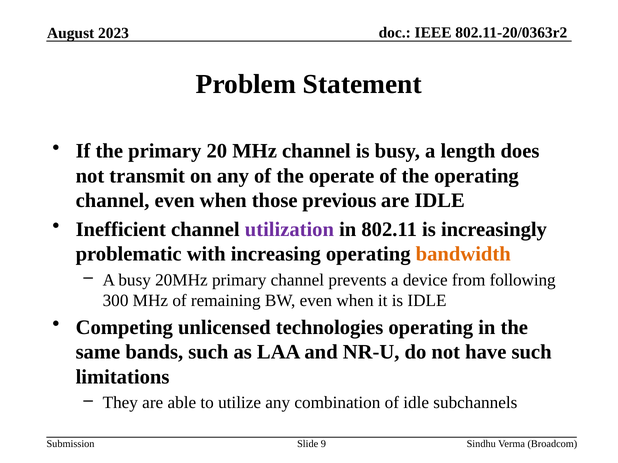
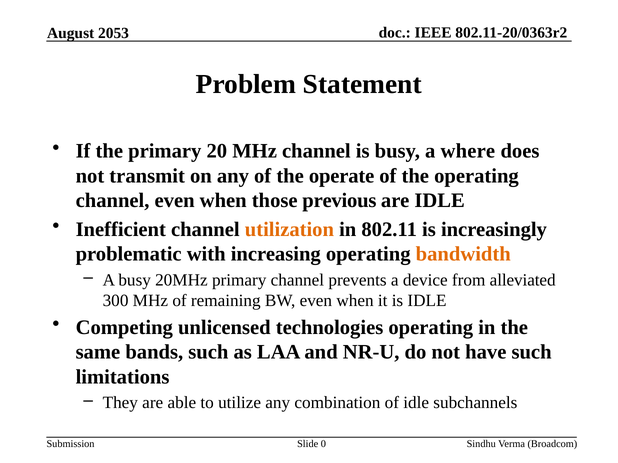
2023: 2023 -> 2053
length: length -> where
utilization colour: purple -> orange
following: following -> alleviated
9: 9 -> 0
